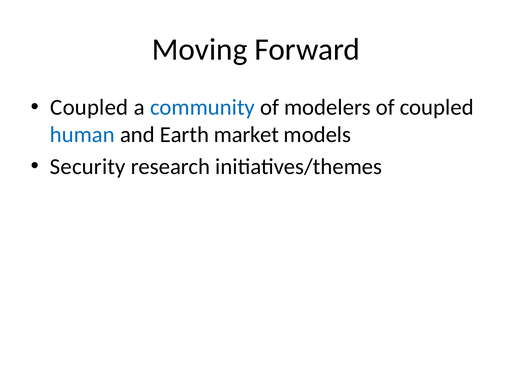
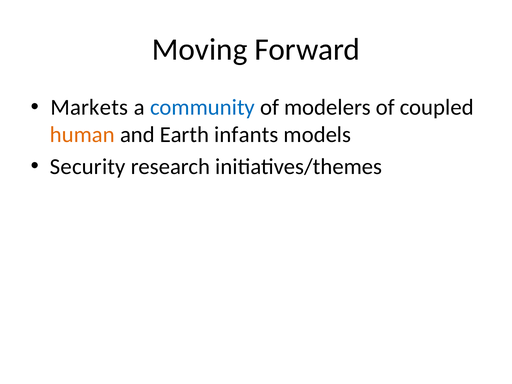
Coupled at (89, 107): Coupled -> Markets
human colour: blue -> orange
market: market -> infants
